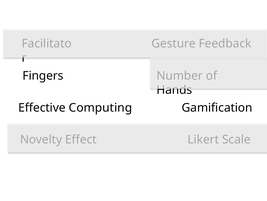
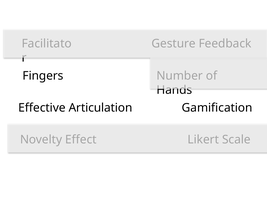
Computing: Computing -> Articulation
